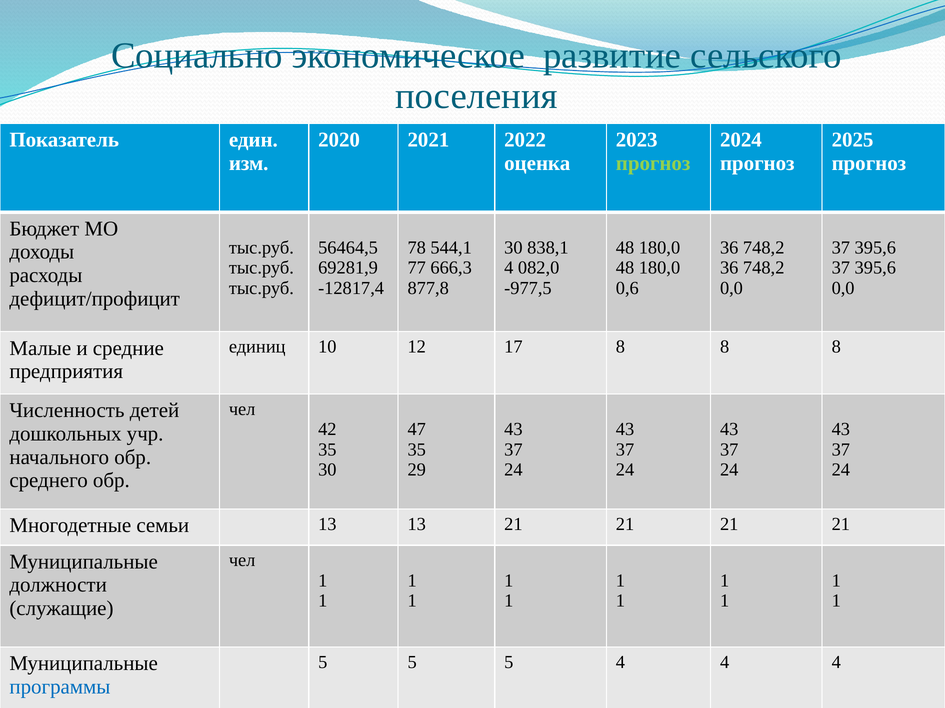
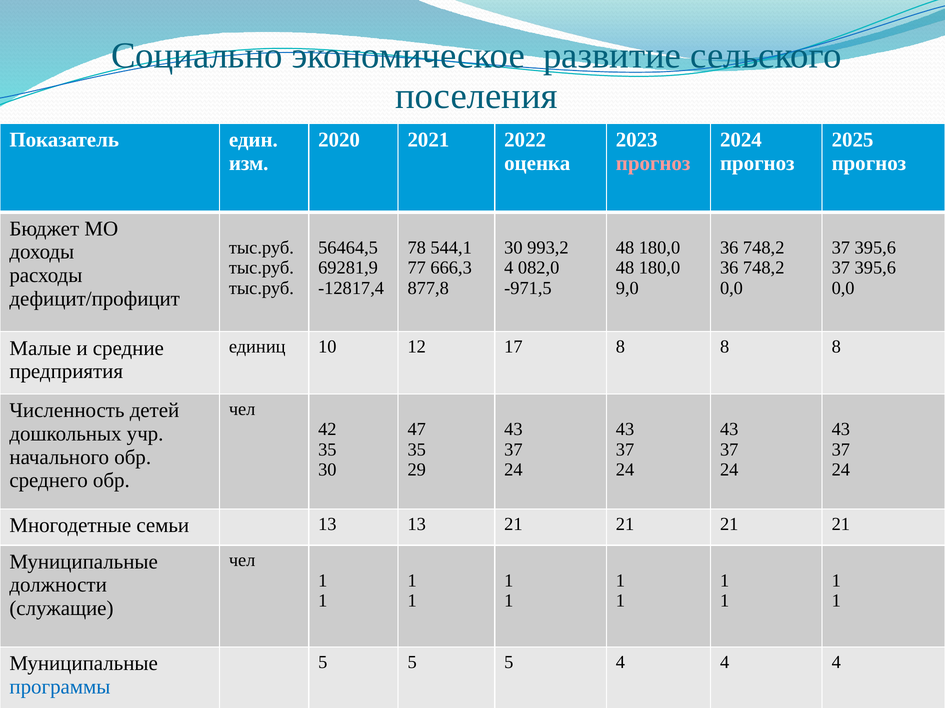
прогноз at (653, 164) colour: light green -> pink
838,1: 838,1 -> 993,2
-977,5: -977,5 -> -971,5
0,6: 0,6 -> 9,0
